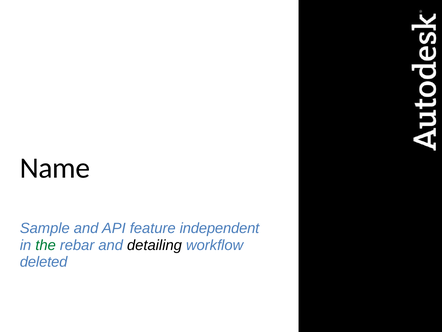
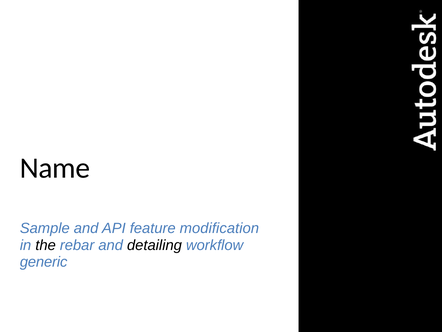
independent: independent -> modification
the colour: green -> black
deleted: deleted -> generic
